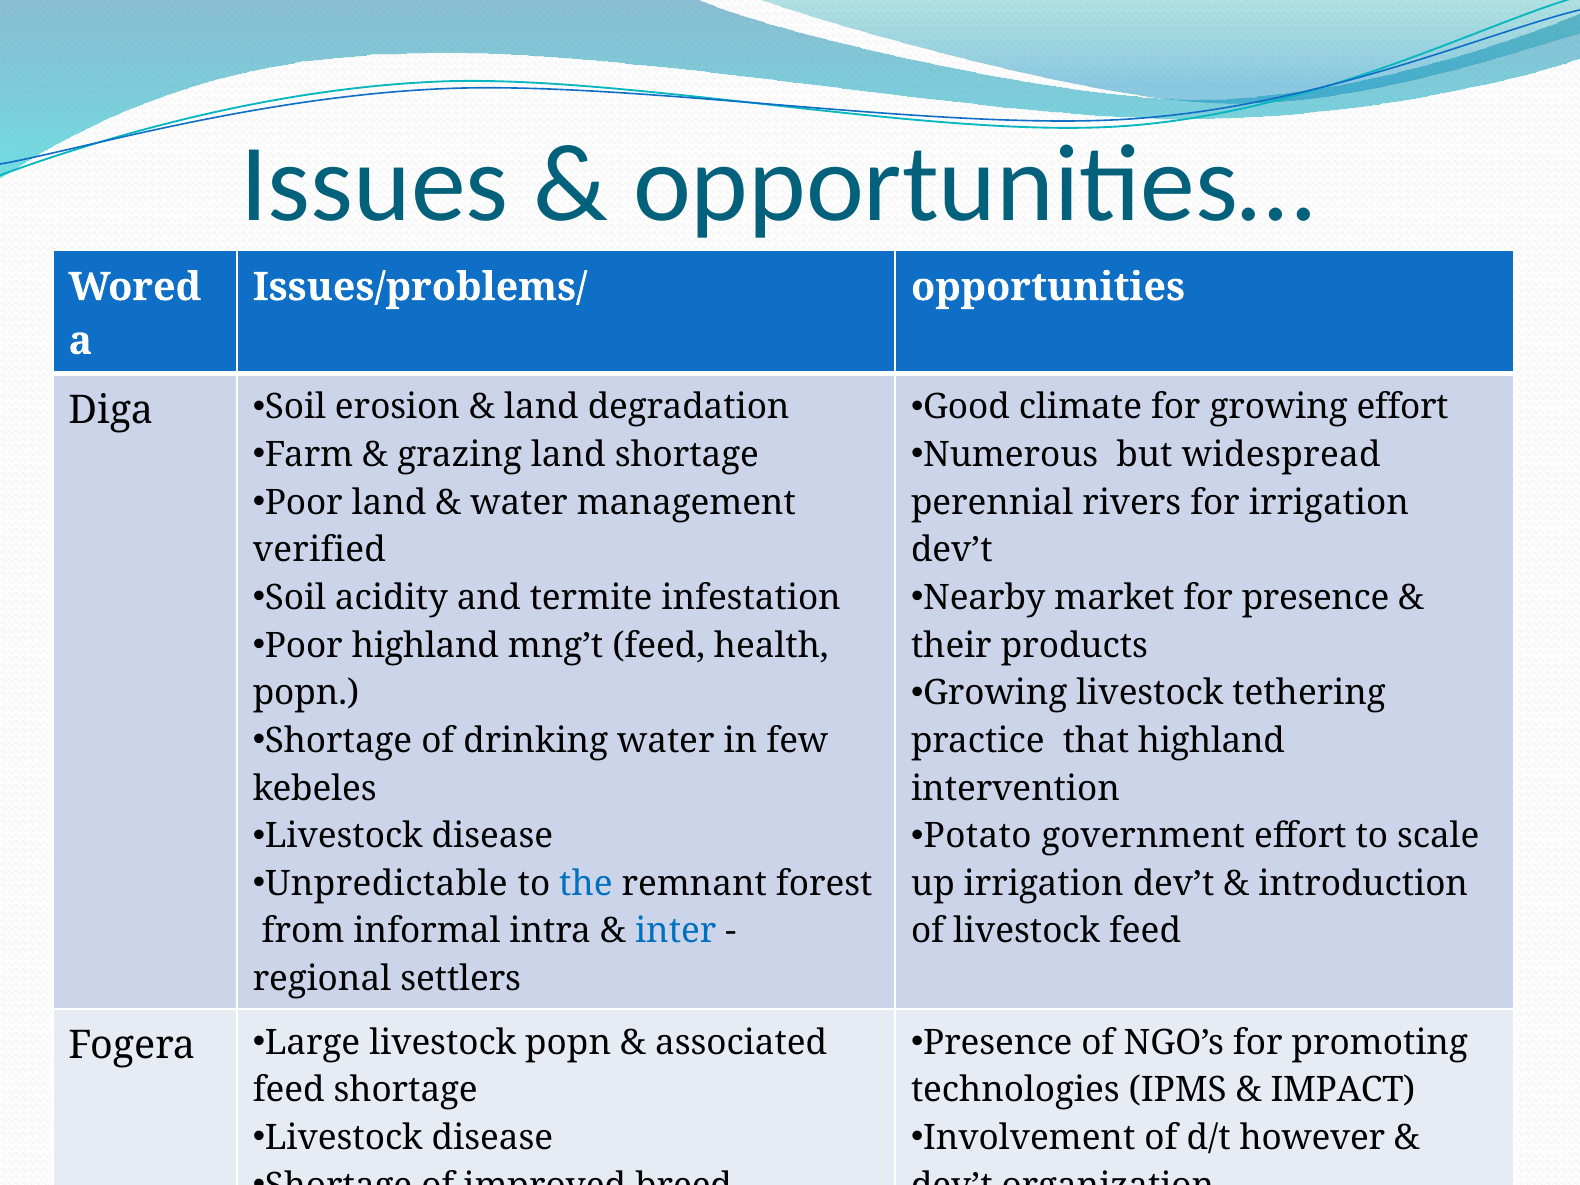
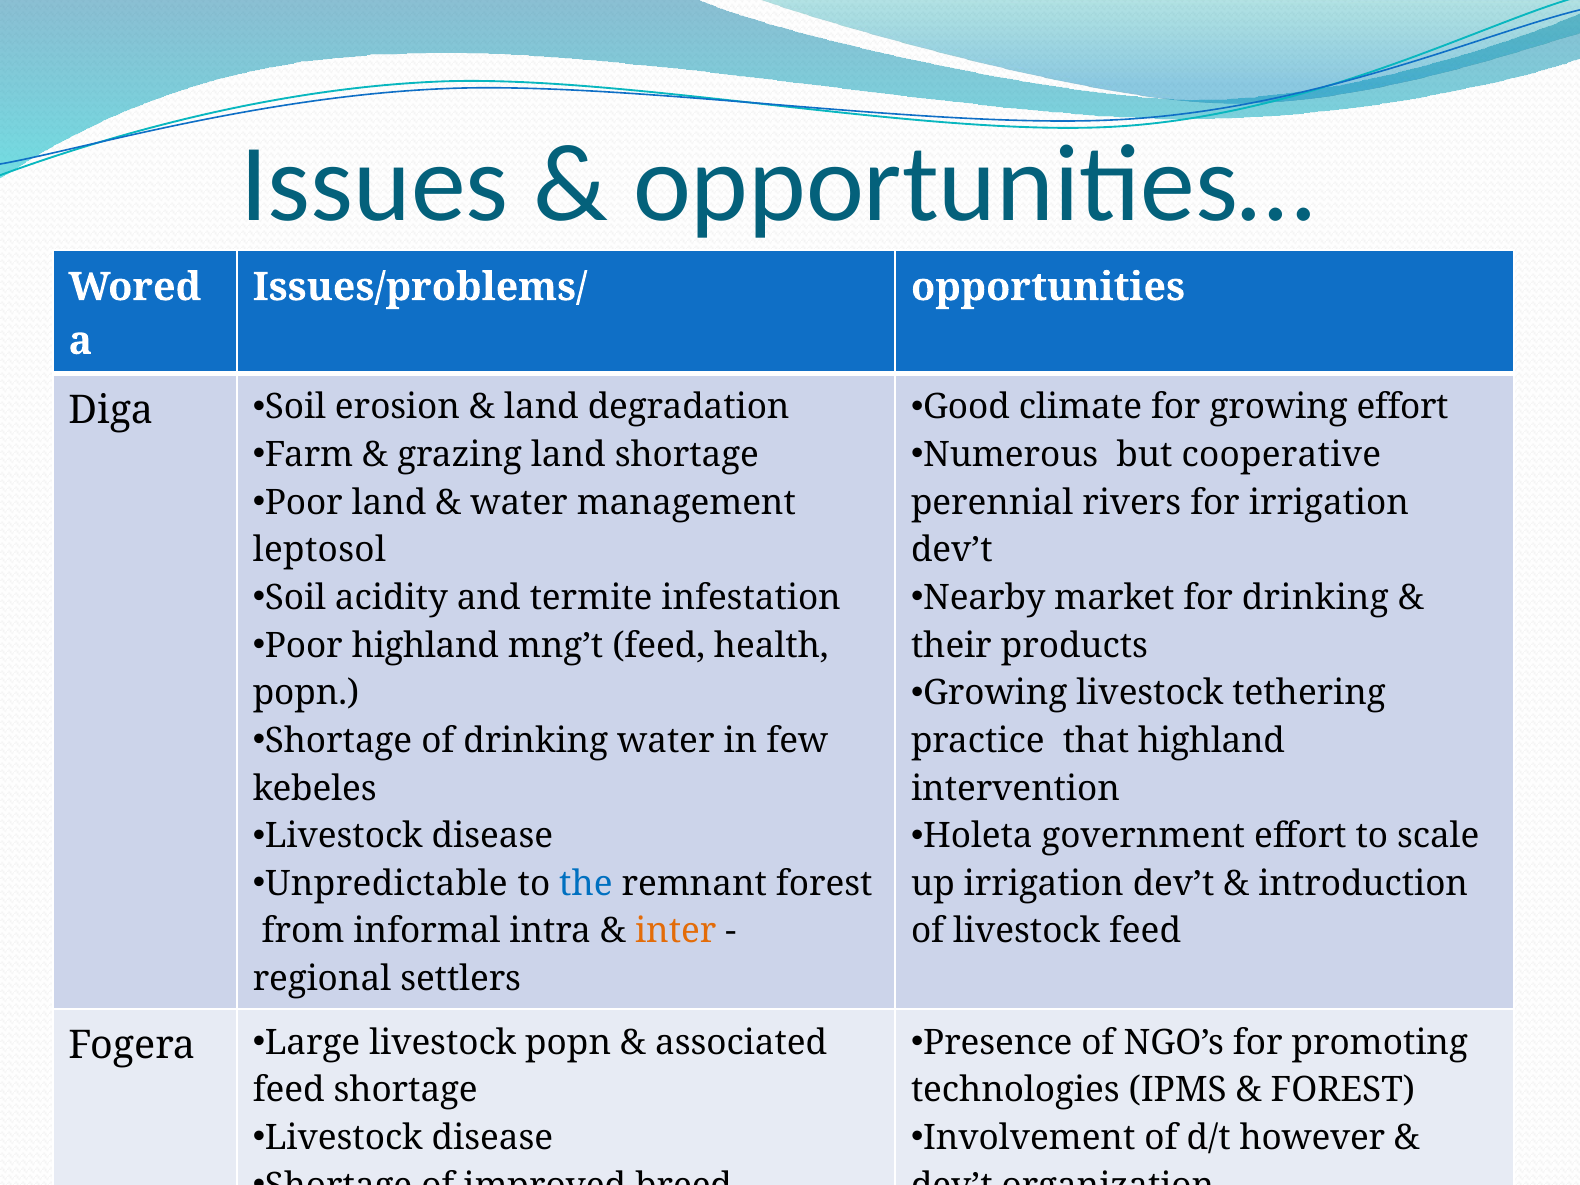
widespread: widespread -> cooperative
verified: verified -> leptosol
for presence: presence -> drinking
Potato: Potato -> Holeta
inter colour: blue -> orange
IMPACT at (1343, 1090): IMPACT -> FOREST
